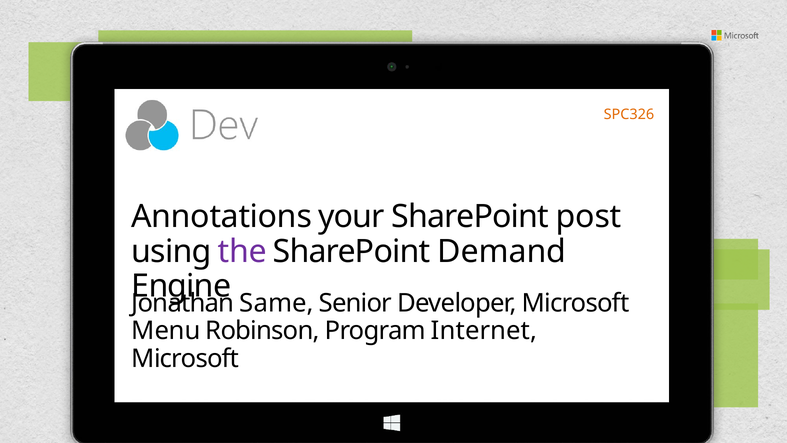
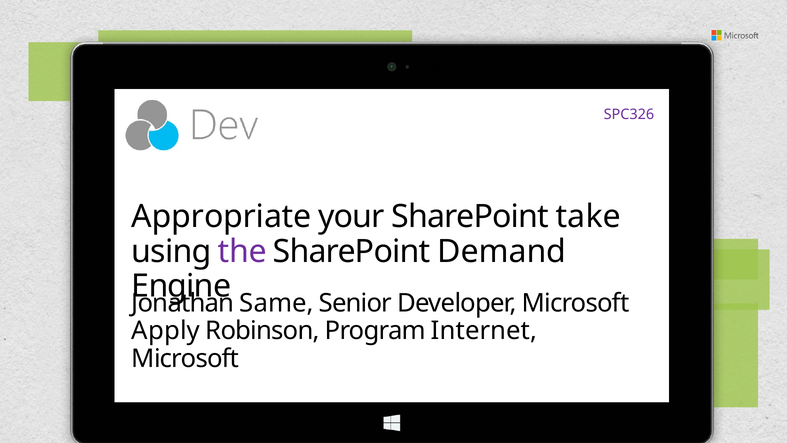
SPC326 colour: orange -> purple
Annotations: Annotations -> Appropriate
post: post -> take
Menu: Menu -> Apply
